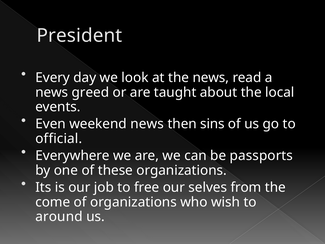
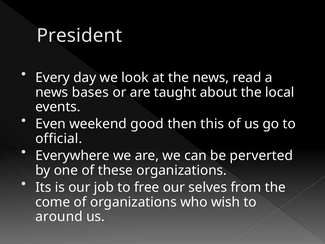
greed: greed -> bases
weekend news: news -> good
sins: sins -> this
passports: passports -> perverted
